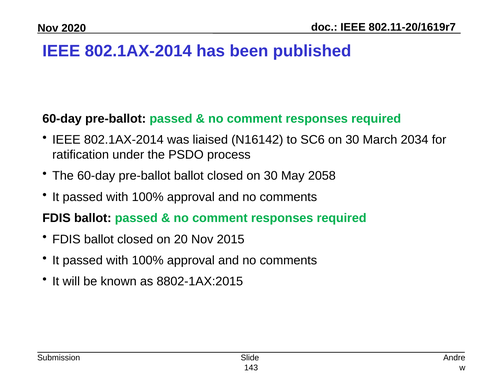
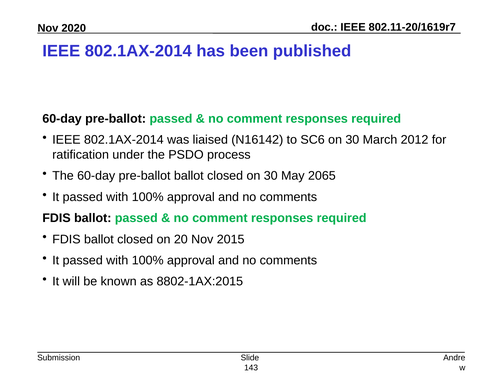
2034: 2034 -> 2012
2058: 2058 -> 2065
